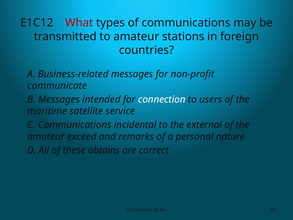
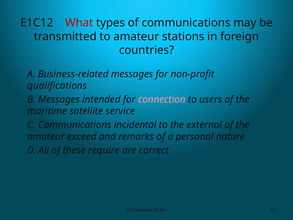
communicate: communicate -> qualifications
connection colour: white -> pink
obtains: obtains -> require
